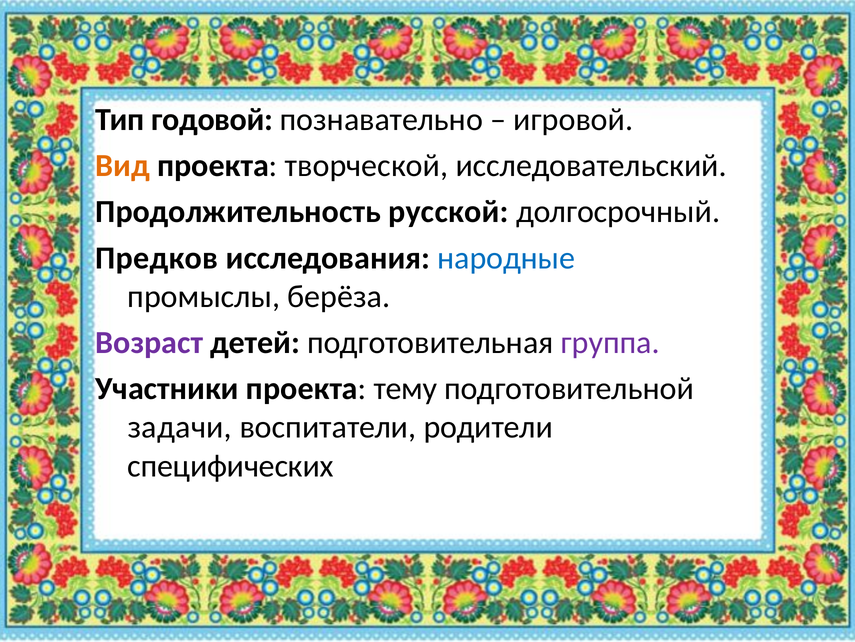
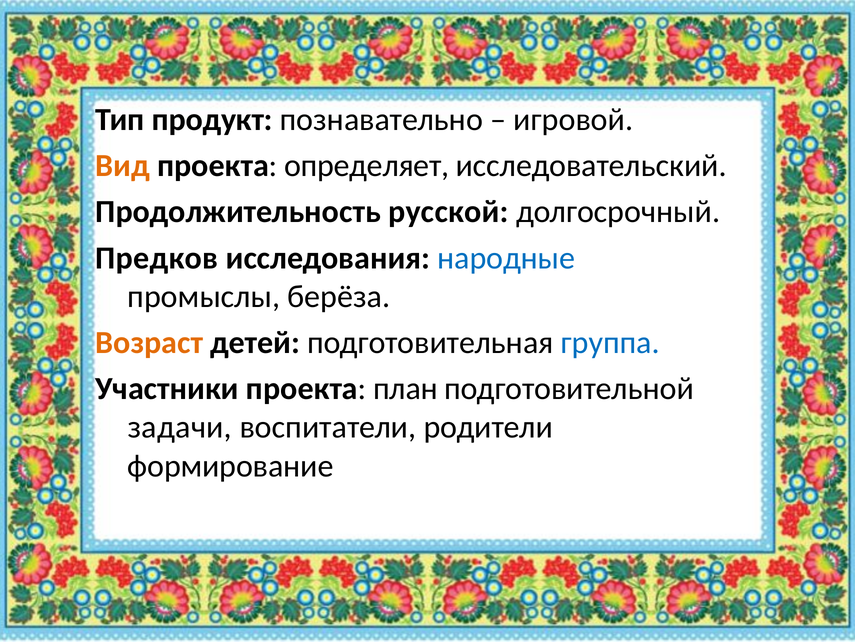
годовой: годовой -> продукт
творческой: творческой -> определяет
Возраст colour: purple -> orange
группа colour: purple -> blue
тему: тему -> план
специфических: специфических -> формирование
